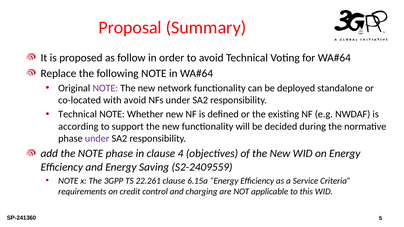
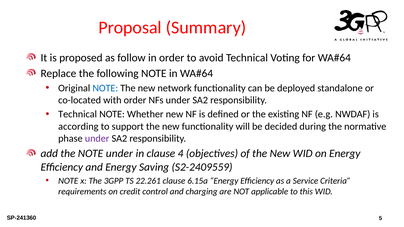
NOTE at (105, 88) colour: purple -> blue
with avoid: avoid -> order
NOTE phase: phase -> under
